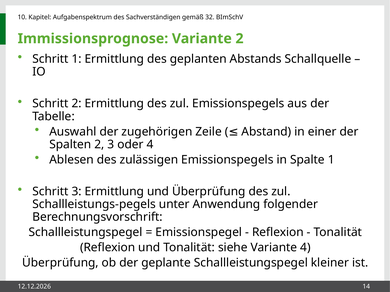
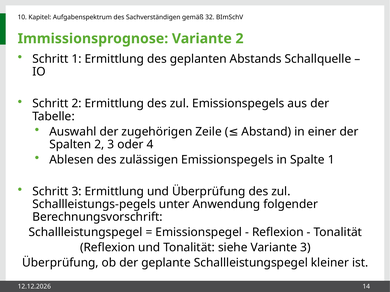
Variante 4: 4 -> 3
